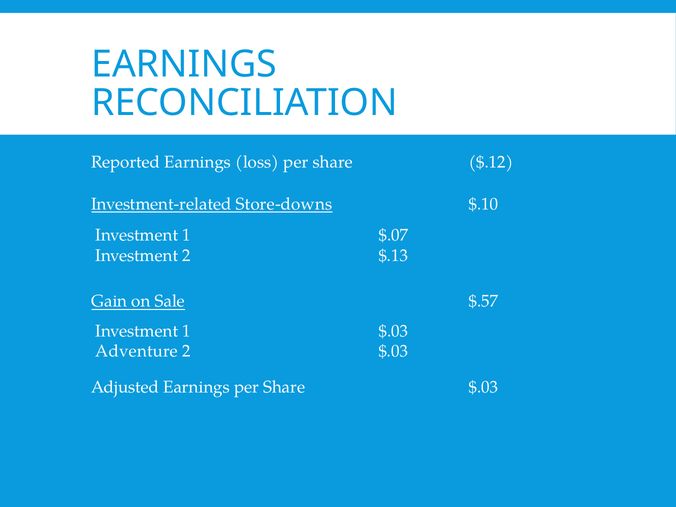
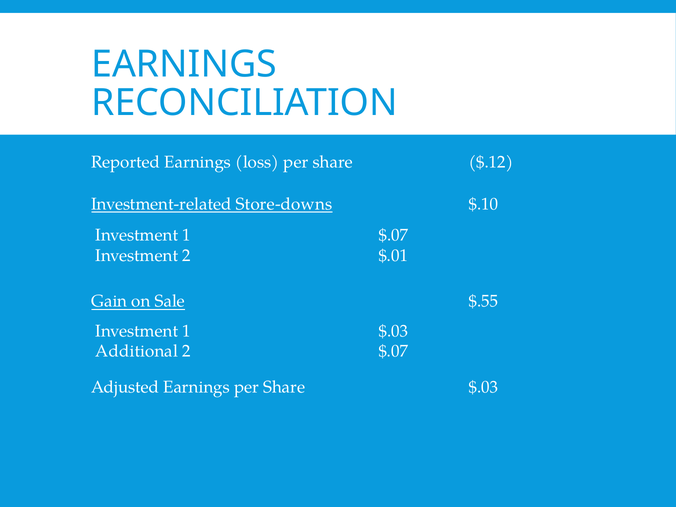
$.13: $.13 -> $.01
$.57: $.57 -> $.55
Adventure: Adventure -> Additional
$.03 at (393, 351): $.03 -> $.07
